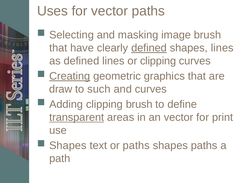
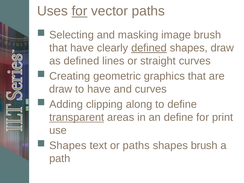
for at (80, 11) underline: none -> present
shapes lines: lines -> draw
or clipping: clipping -> straight
Creating underline: present -> none
to such: such -> have
clipping brush: brush -> along
an vector: vector -> define
shapes paths: paths -> brush
